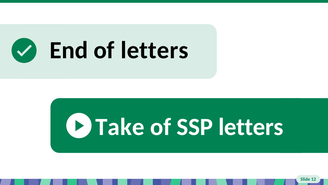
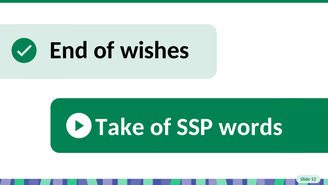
of letters: letters -> wishes
letters at (251, 127): letters -> words
